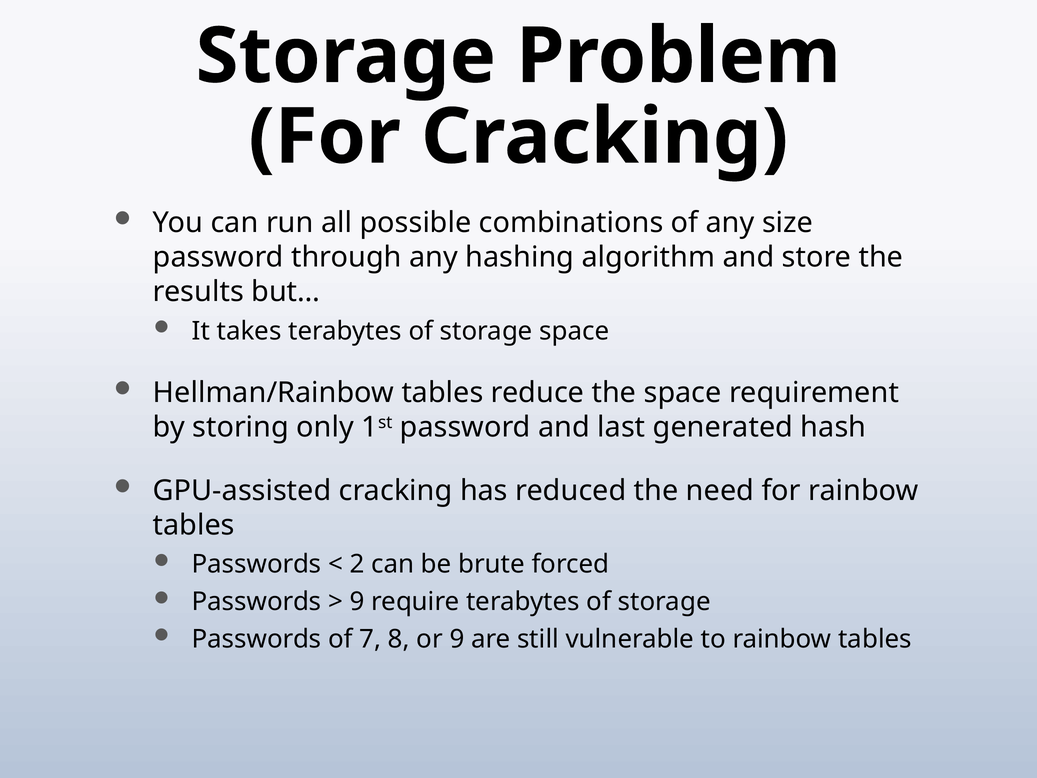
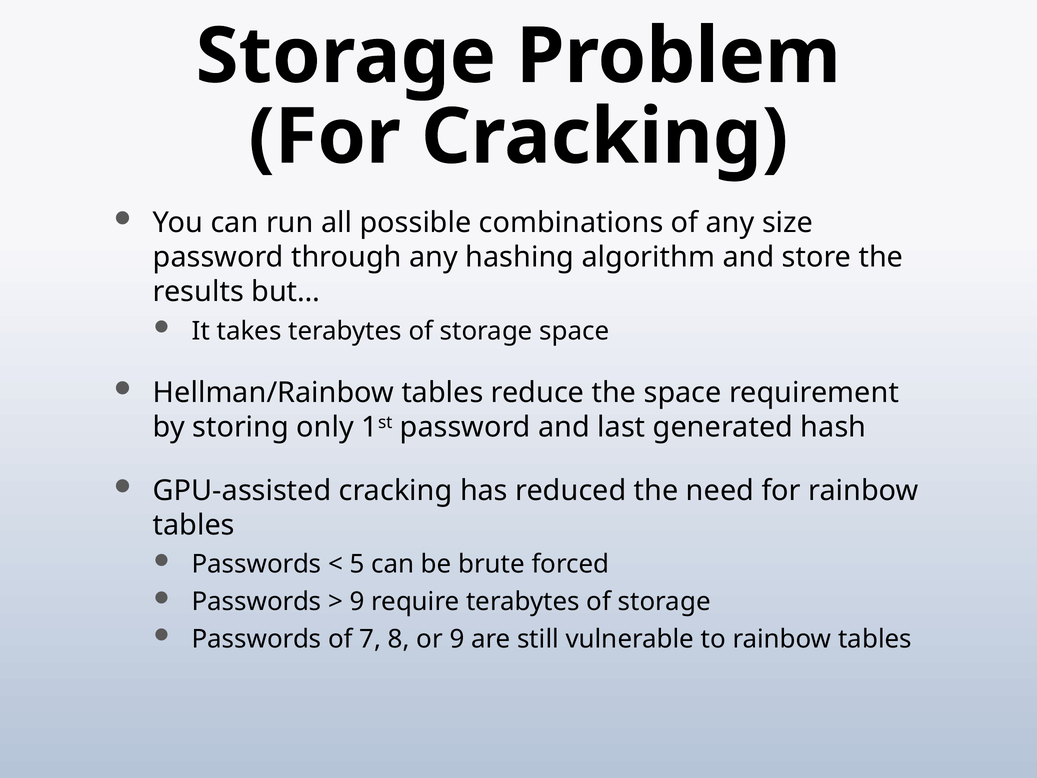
2: 2 -> 5
